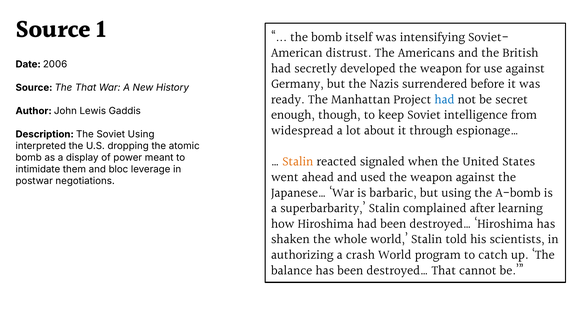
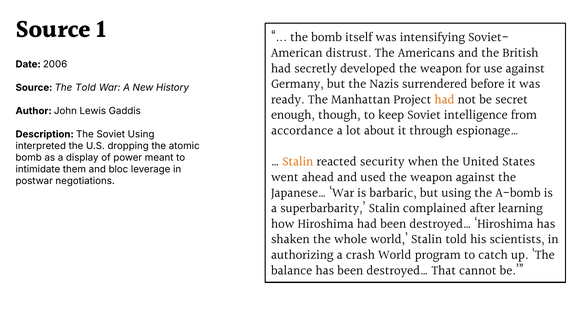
The That: That -> Told
had at (444, 100) colour: blue -> orange
widespread: widespread -> accordance
signaled: signaled -> security
